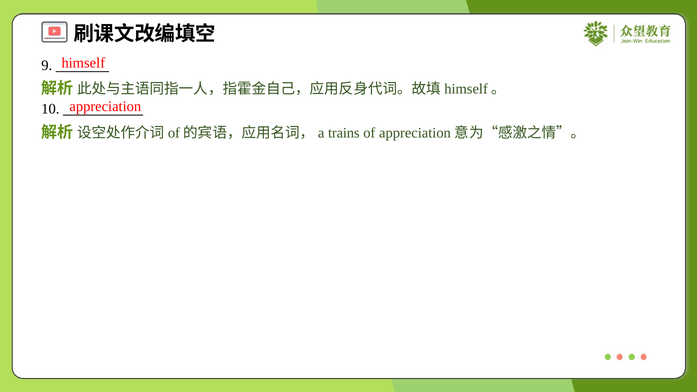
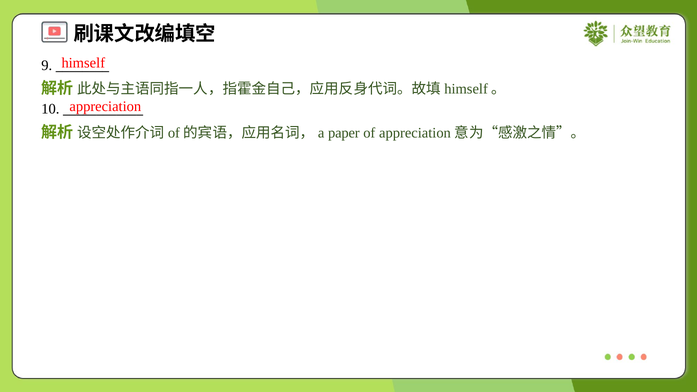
trains: trains -> paper
